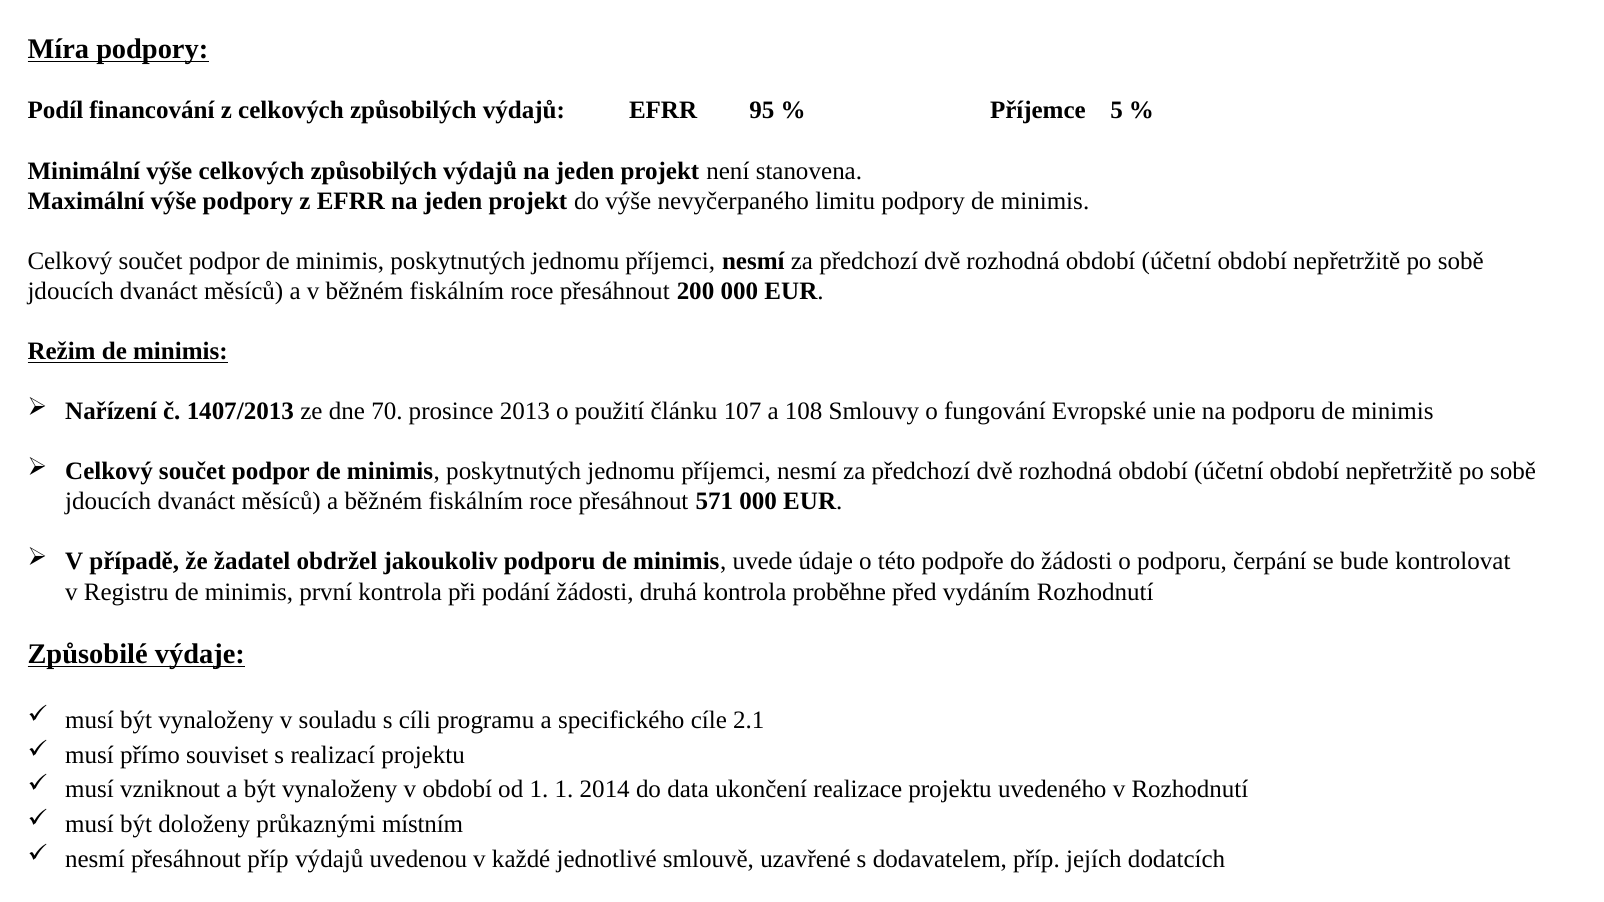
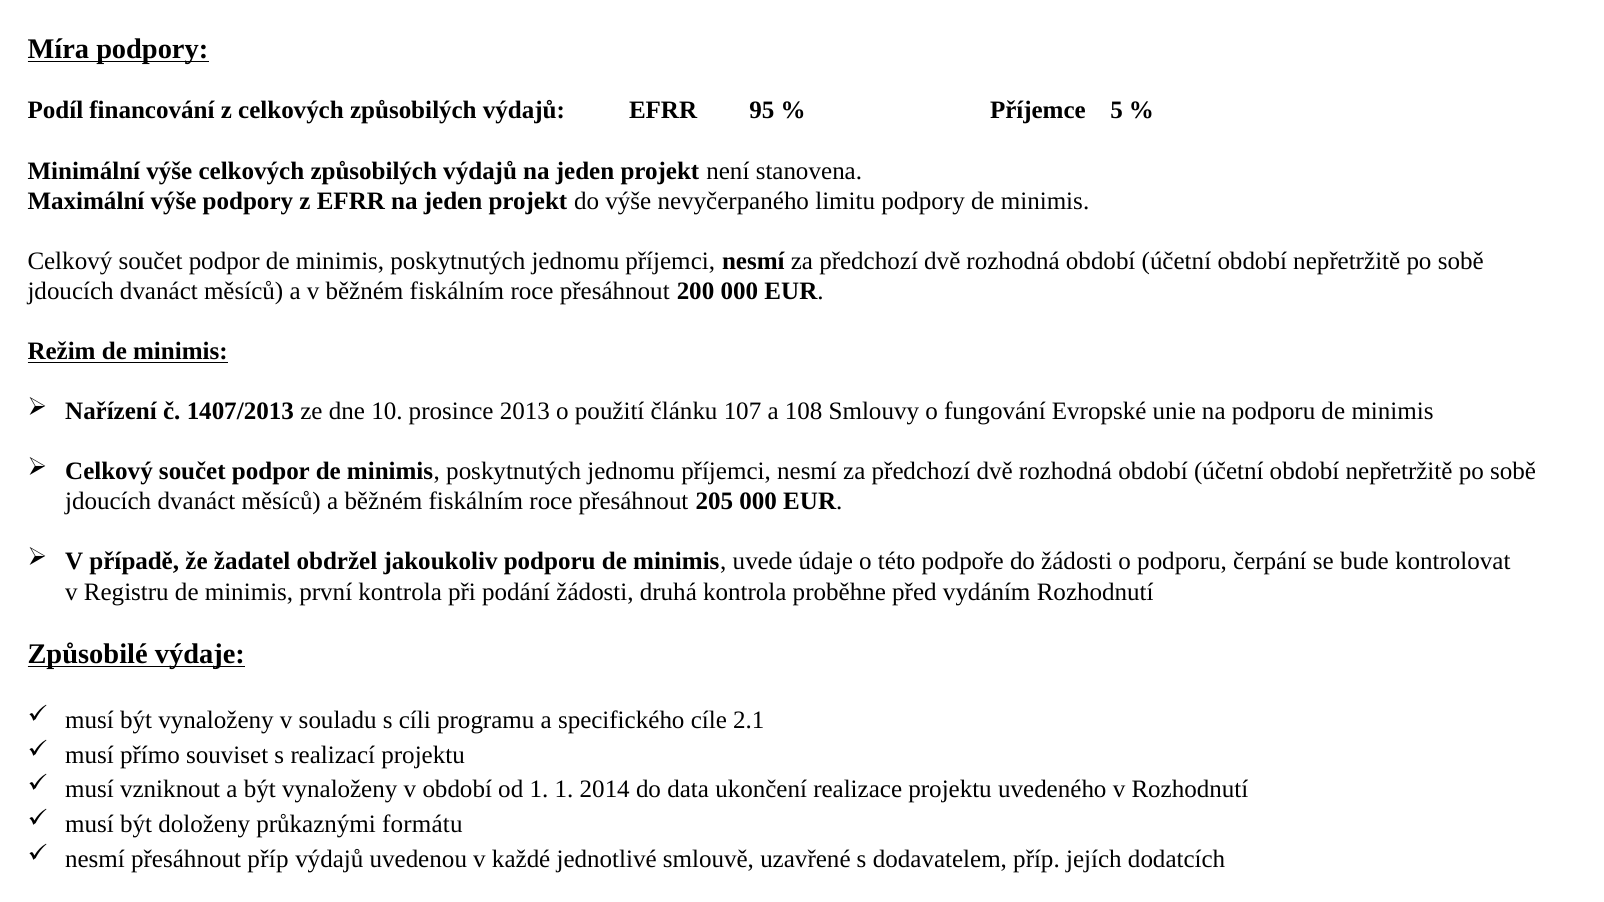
70: 70 -> 10
571: 571 -> 205
místním: místním -> formátu
